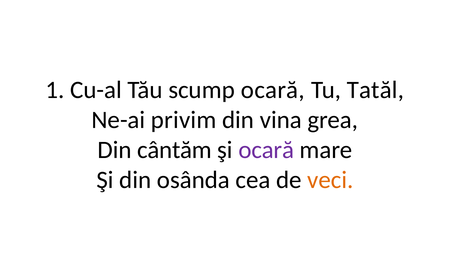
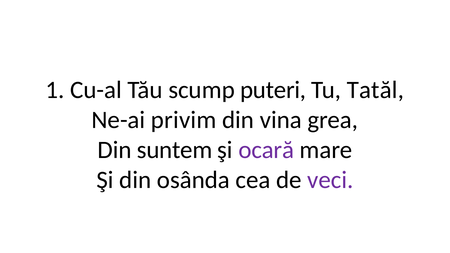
scump ocară: ocară -> puteri
cântăm: cântăm -> suntem
veci colour: orange -> purple
